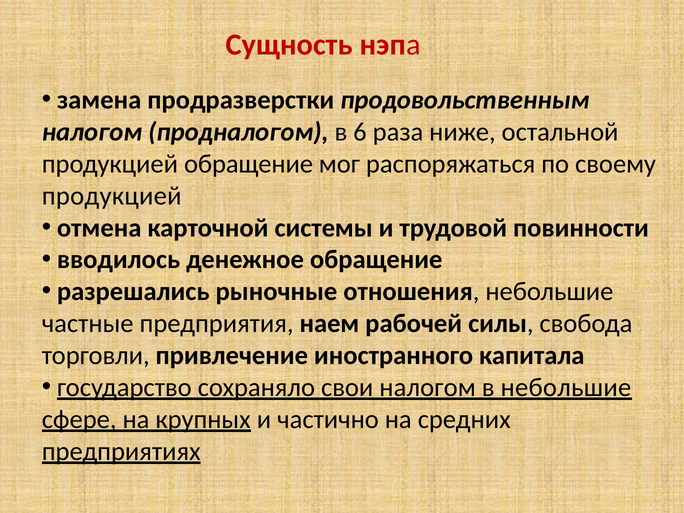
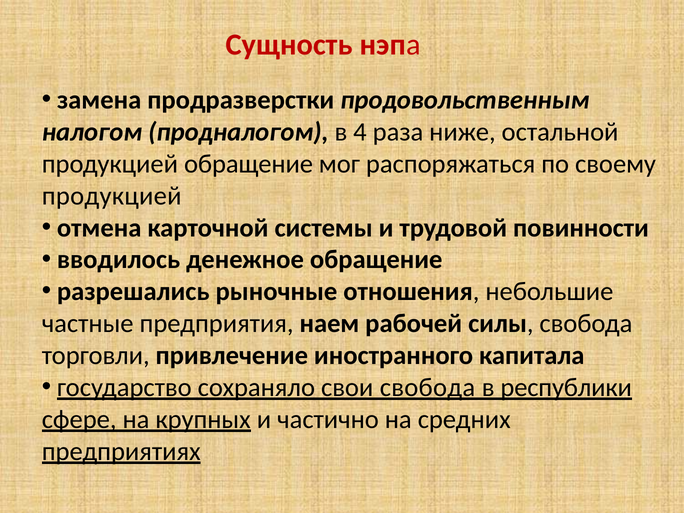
6: 6 -> 4
свои налогом: налогом -> свобода
в небольшие: небольшие -> республики
